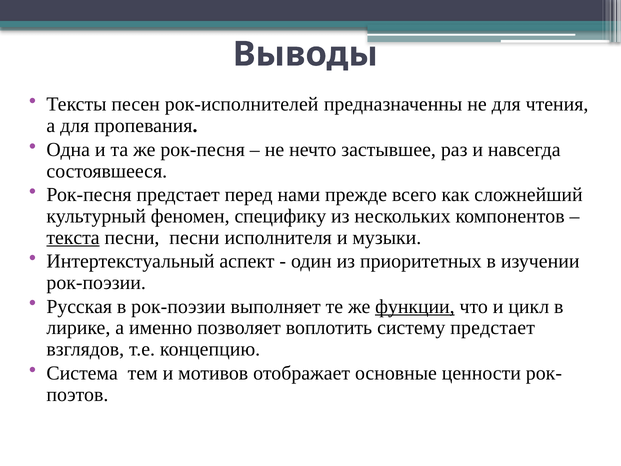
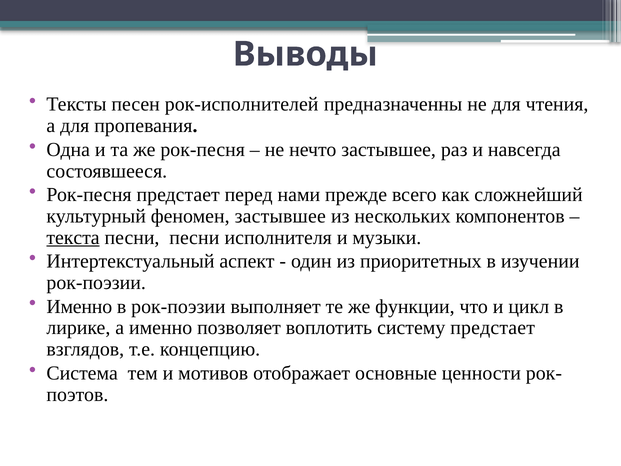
феномен специфику: специфику -> застывшее
Русская at (79, 306): Русская -> Именно
функции underline: present -> none
